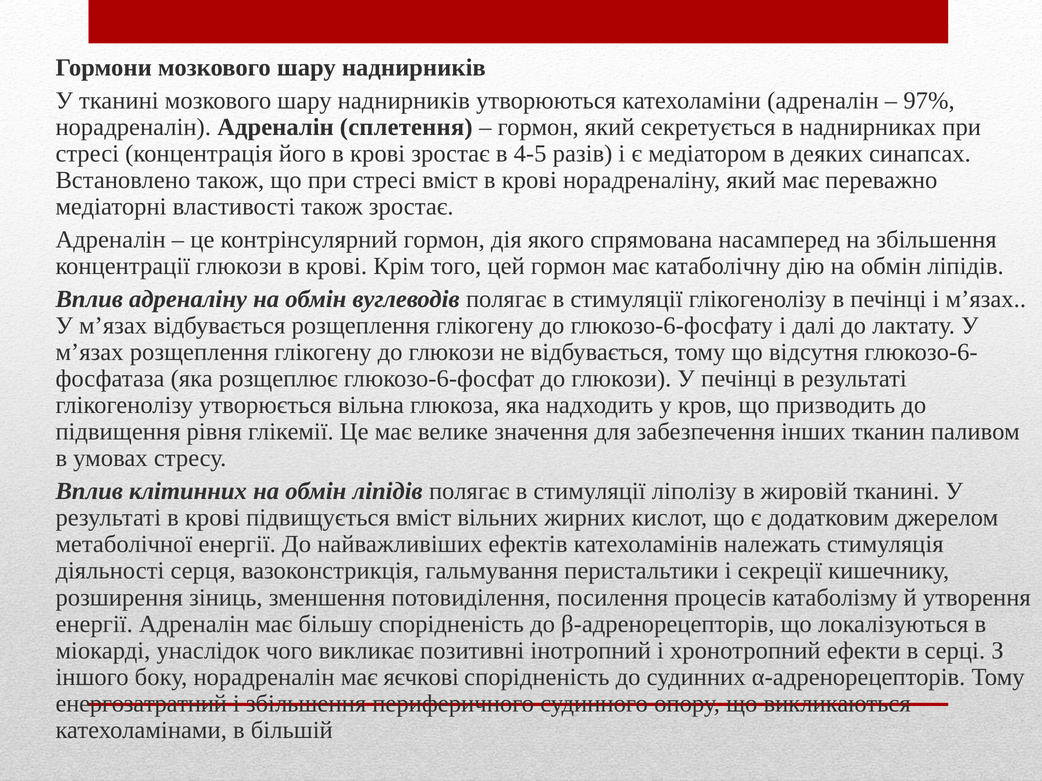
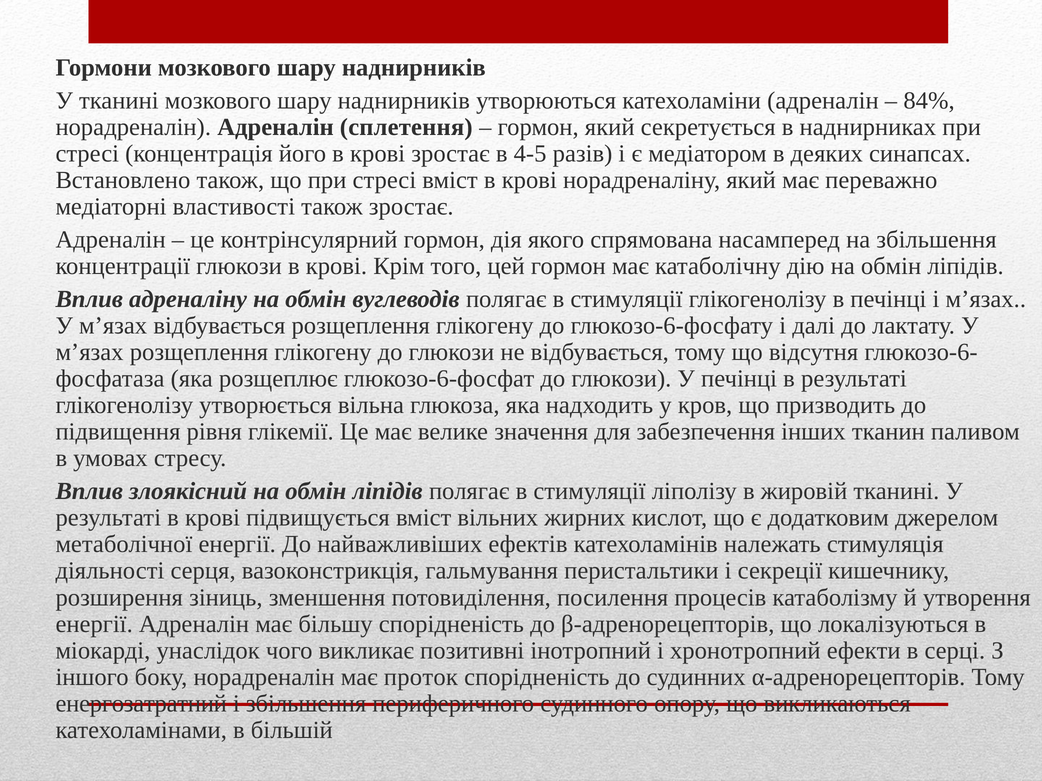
97%: 97% -> 84%
клітинних: клітинних -> злоякісний
яєчкові: яєчкові -> проток
